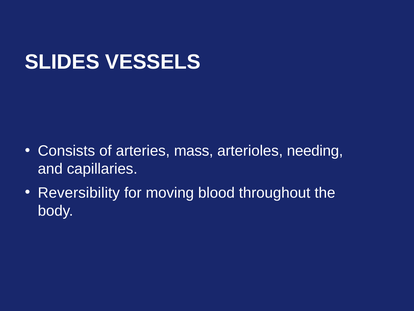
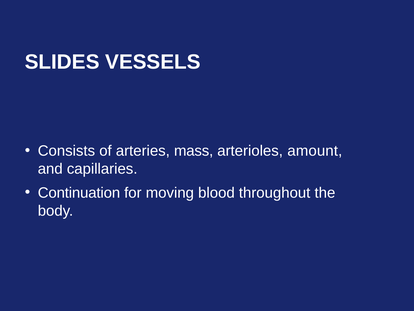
needing: needing -> amount
Reversibility: Reversibility -> Continuation
